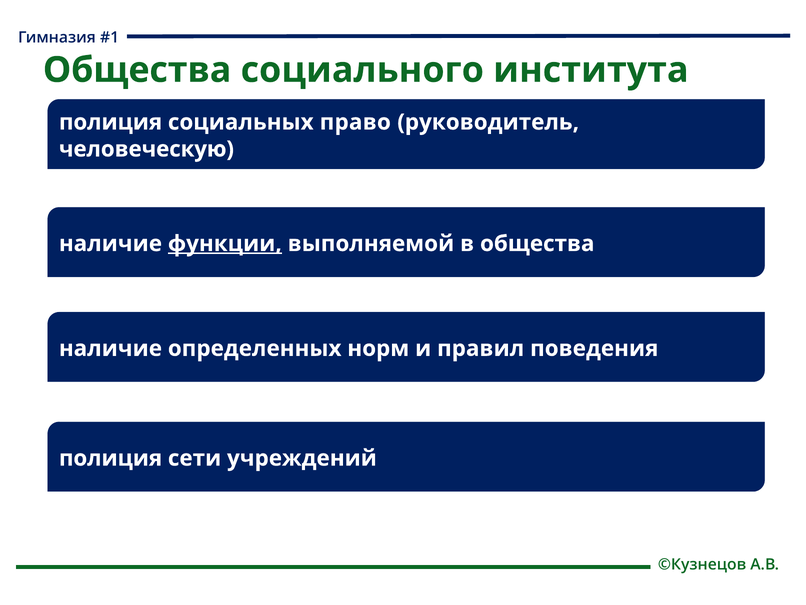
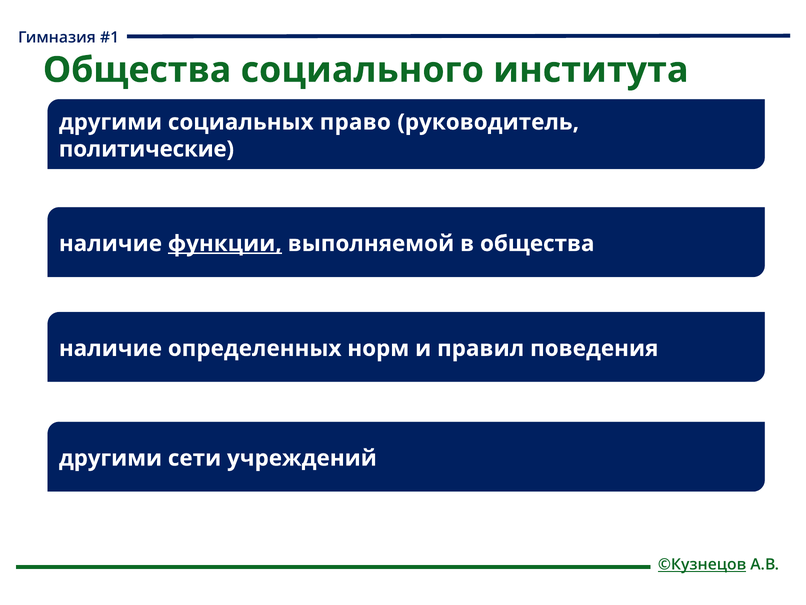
полиция at (111, 122): полиция -> другими
человеческую: человеческую -> политические
полиция at (111, 458): полиция -> другими
©Кузнецов underline: none -> present
